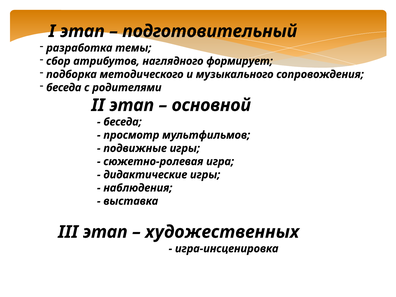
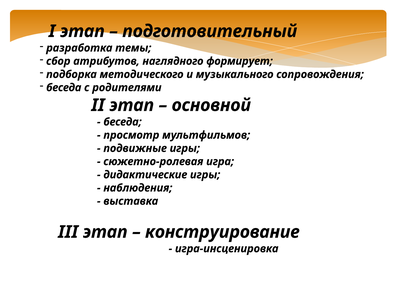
художественных: художественных -> конструирование
